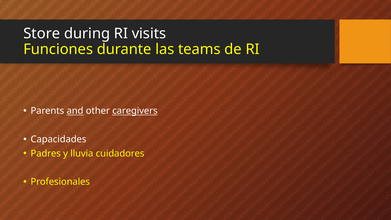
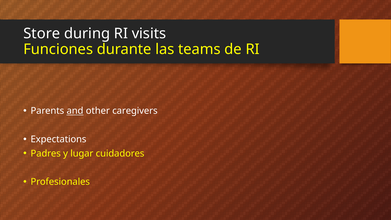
caregivers underline: present -> none
Capacidades: Capacidades -> Expectations
lluvia: lluvia -> lugar
